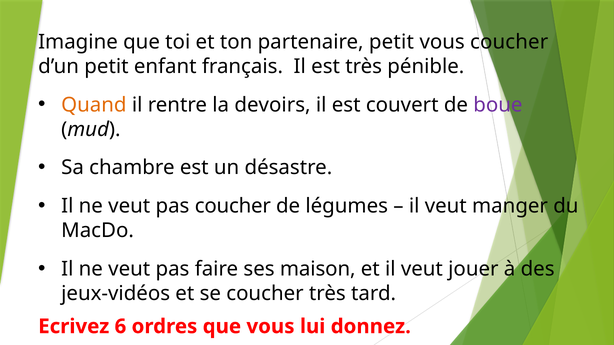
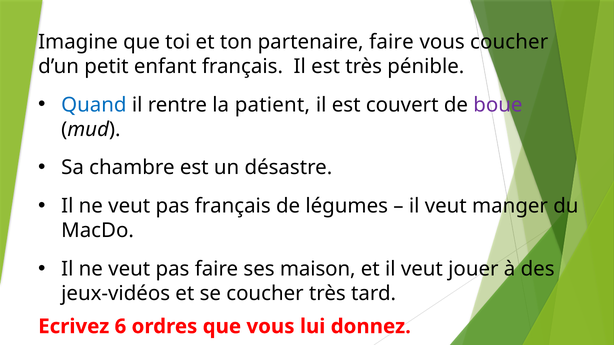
partenaire petit: petit -> faire
Quand colour: orange -> blue
devoirs: devoirs -> patient
pas coucher: coucher -> français
